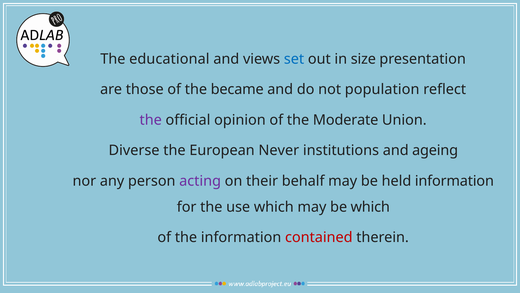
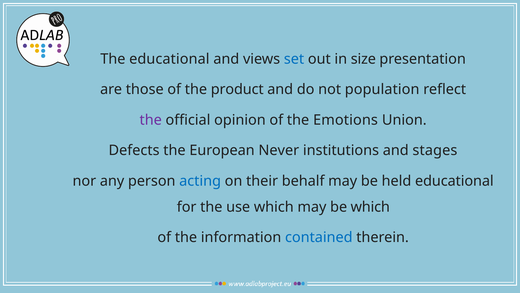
became: became -> product
Moderate: Moderate -> Emotions
Diverse: Diverse -> Defects
ageing: ageing -> stages
acting colour: purple -> blue
held information: information -> educational
contained colour: red -> blue
